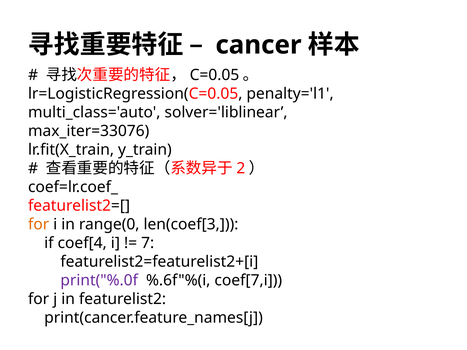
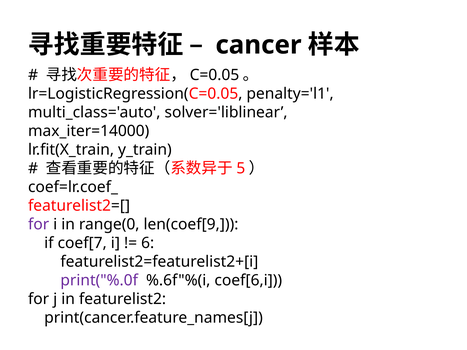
max_iter=33076: max_iter=33076 -> max_iter=14000
2: 2 -> 5
for at (39, 224) colour: orange -> purple
len(coef[3: len(coef[3 -> len(coef[9
coef[4: coef[4 -> coef[7
7: 7 -> 6
coef[7,i: coef[7,i -> coef[6,i
